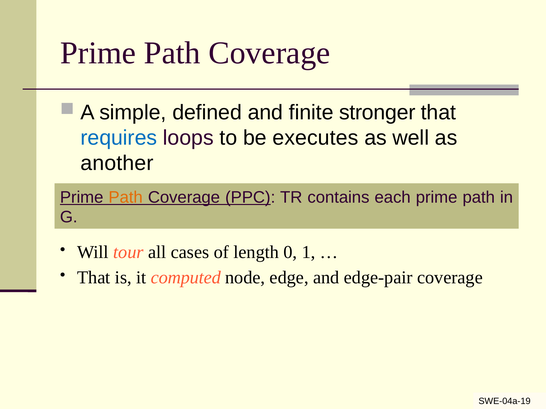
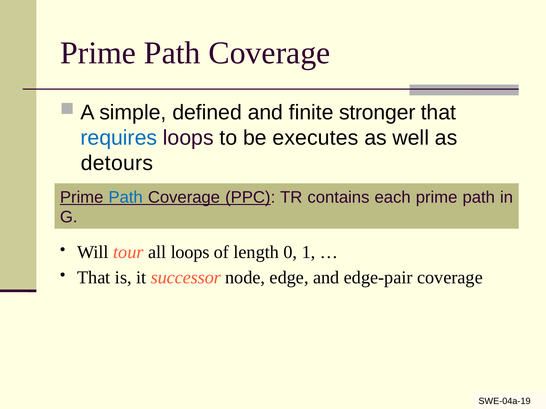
another: another -> detours
Path at (126, 197) colour: orange -> blue
all cases: cases -> loops
computed: computed -> successor
